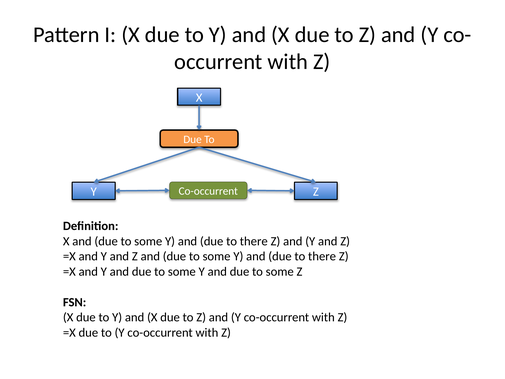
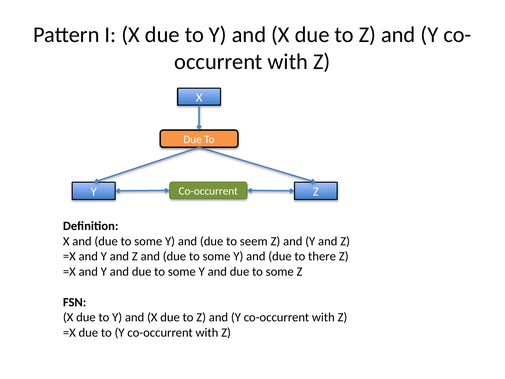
there at (254, 241): there -> seem
